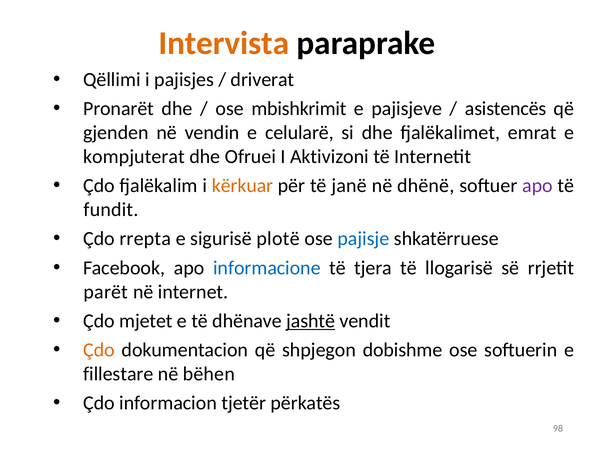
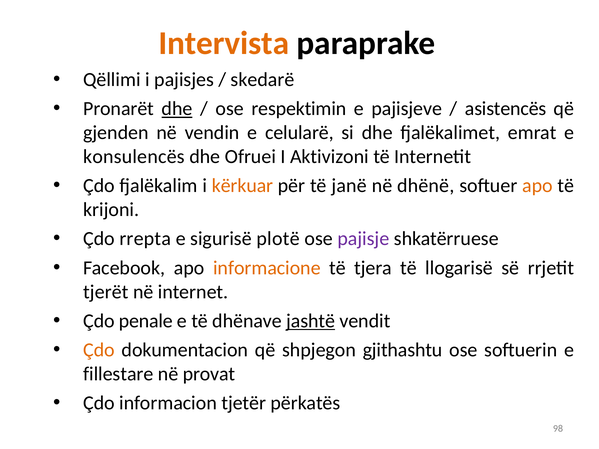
driverat: driverat -> skedarë
dhe at (177, 109) underline: none -> present
mbishkrimit: mbishkrimit -> respektimin
kompjuterat: kompjuterat -> konsulencës
apo at (537, 186) colour: purple -> orange
fundit: fundit -> krijoni
pajisje colour: blue -> purple
informacione colour: blue -> orange
parët: parët -> tjerët
mjetet: mjetet -> penale
dobishme: dobishme -> gjithashtu
bëhen: bëhen -> provat
